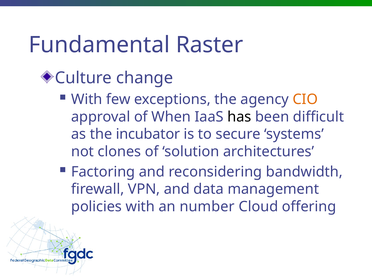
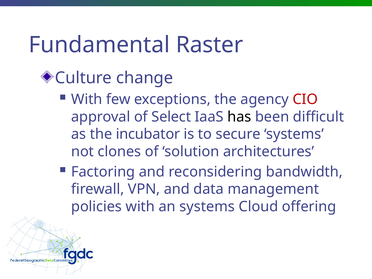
CIO colour: orange -> red
When: When -> Select
an number: number -> systems
